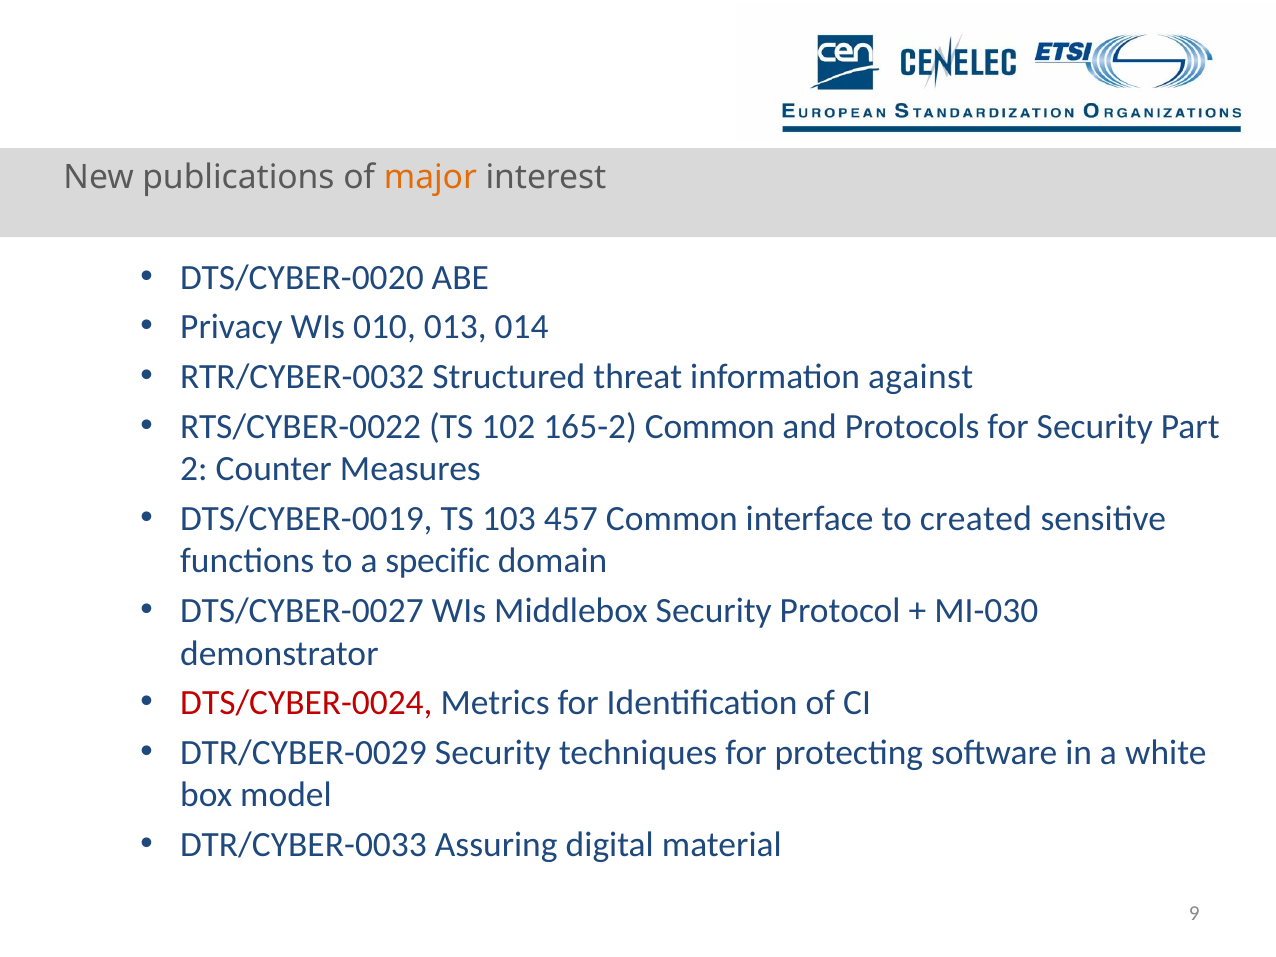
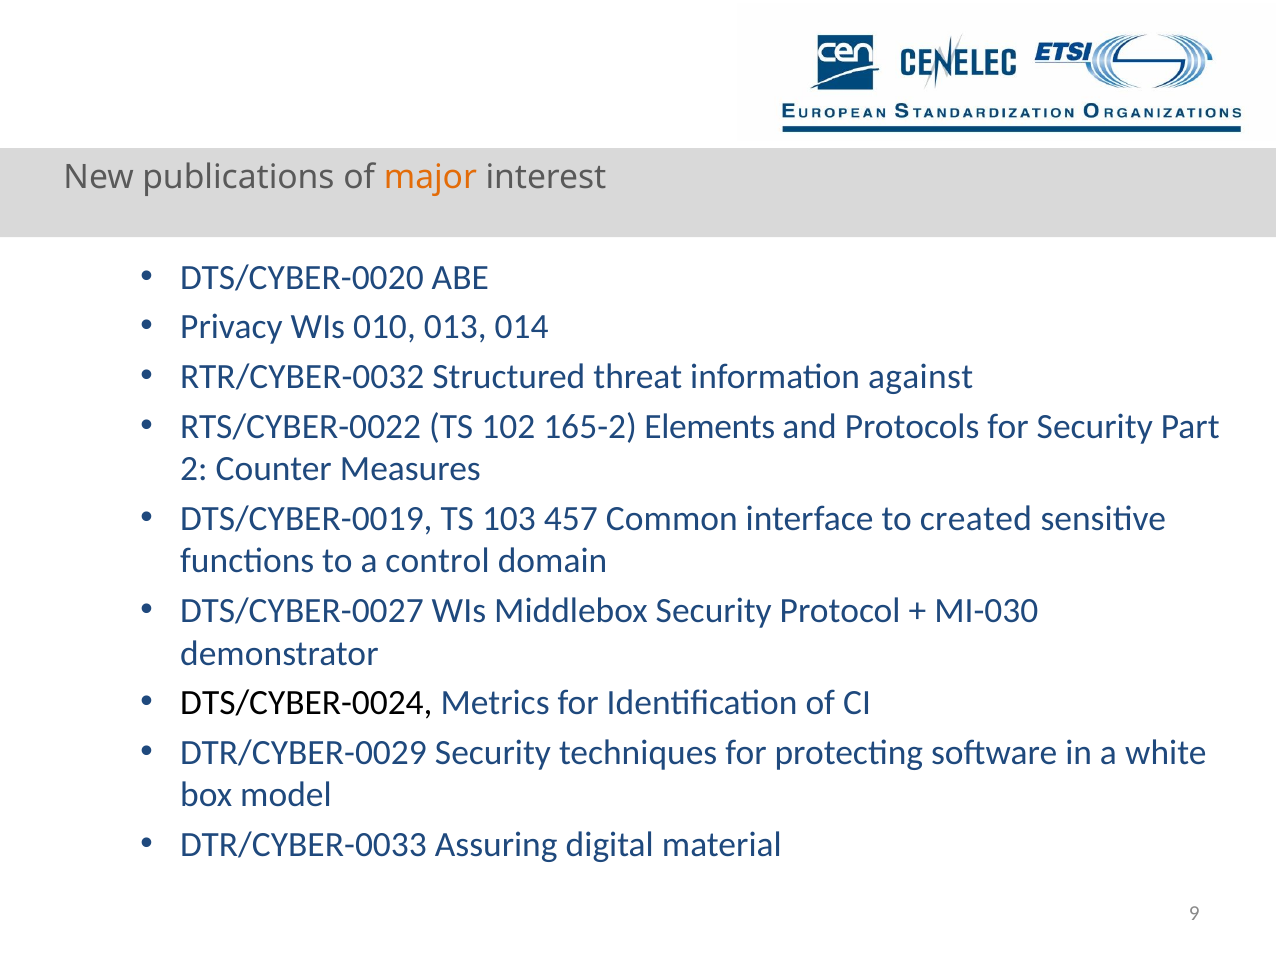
165-2 Common: Common -> Elements
specific: specific -> control
DTS/CYBER-0024 colour: red -> black
